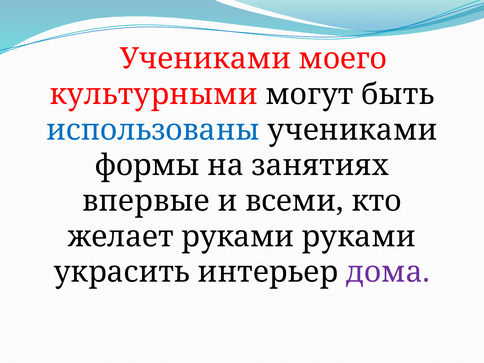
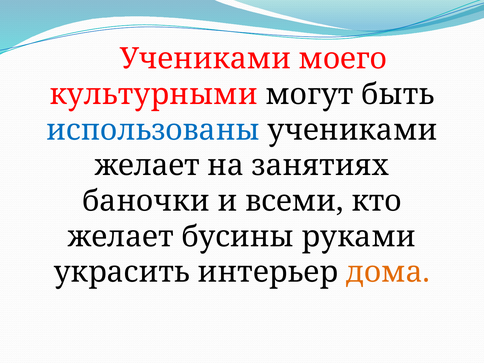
формы at (147, 166): формы -> желает
впервые: впервые -> баночки
желает руками: руками -> бусины
дома colour: purple -> orange
